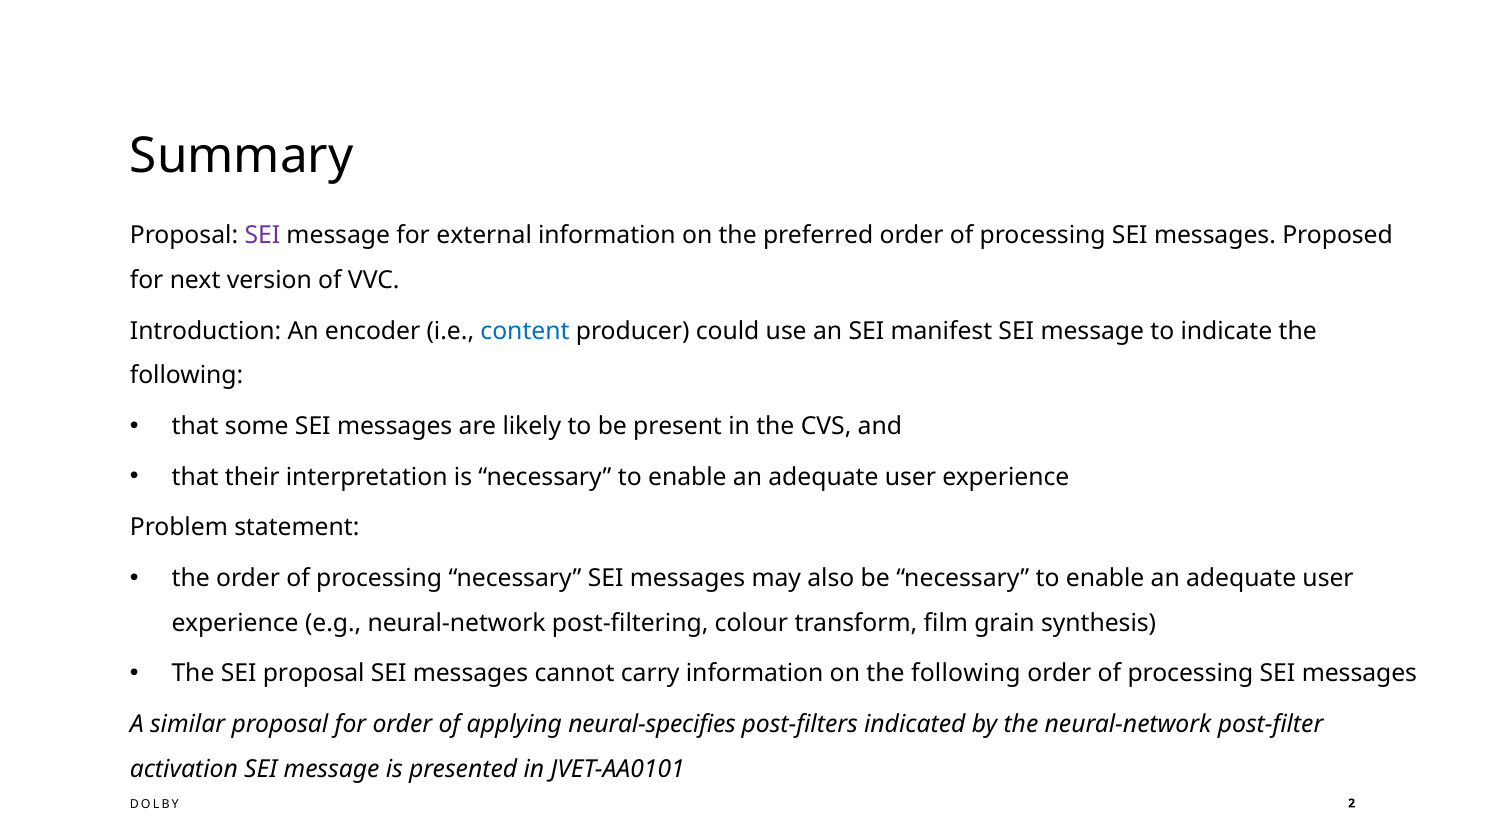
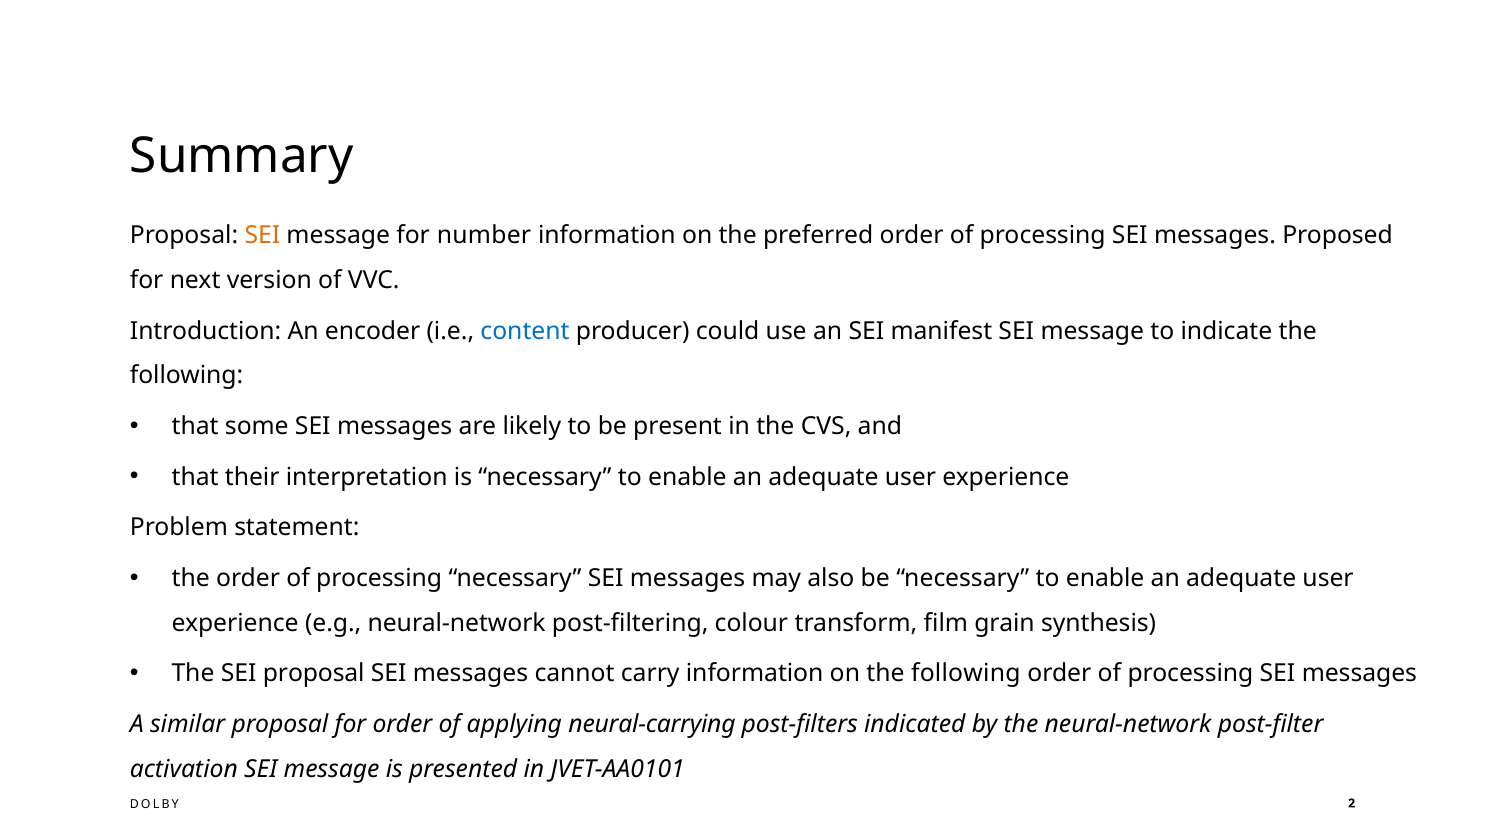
SEI at (262, 236) colour: purple -> orange
external: external -> number
neural-specifies: neural-specifies -> neural-carrying
